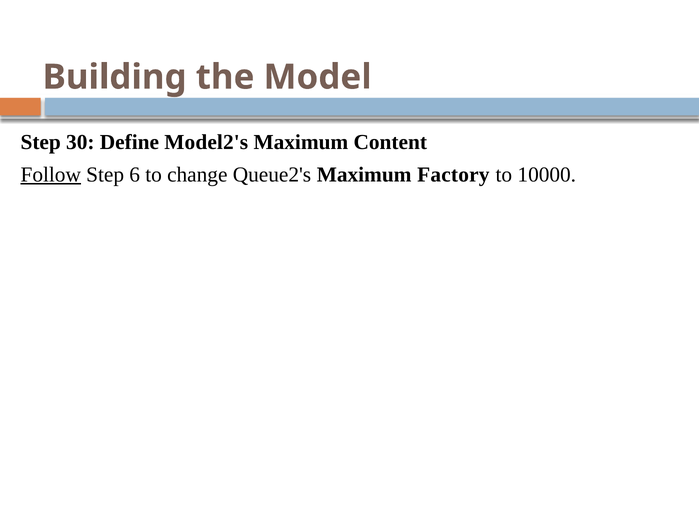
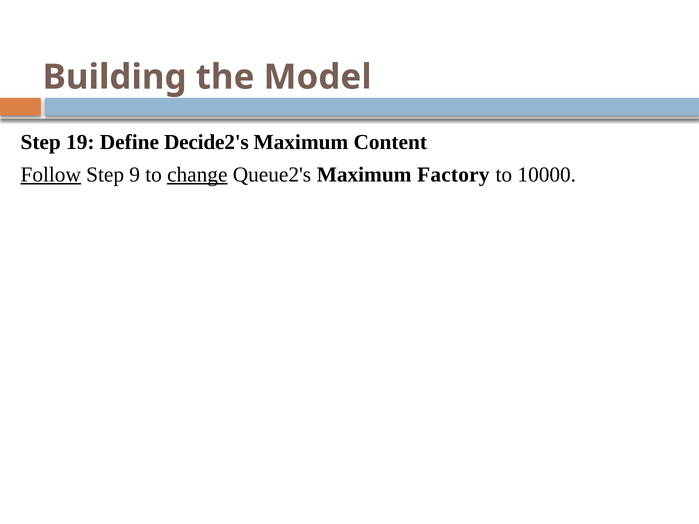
30: 30 -> 19
Model2's: Model2's -> Decide2's
6: 6 -> 9
change underline: none -> present
